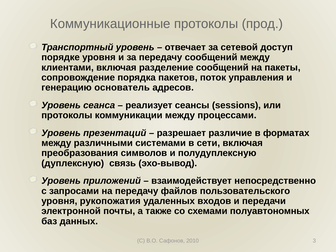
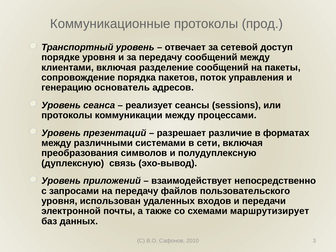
рукопожатия: рукопожатия -> использован
полуавтономных: полуавтономных -> маршрутизирует
